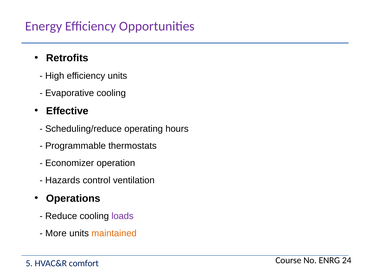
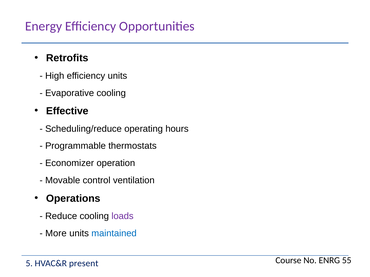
Hazards: Hazards -> Movable
maintained colour: orange -> blue
24: 24 -> 55
comfort: comfort -> present
